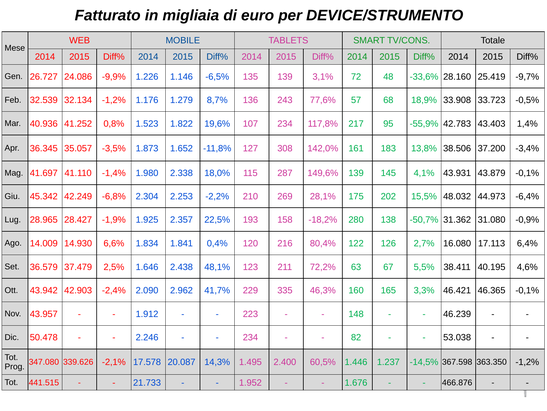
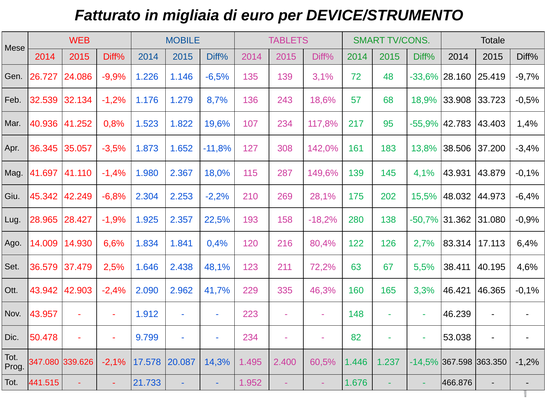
77,6%: 77,6% -> 18,6%
2.338: 2.338 -> 2.367
16.080: 16.080 -> 83.314
2.246: 2.246 -> 9.799
